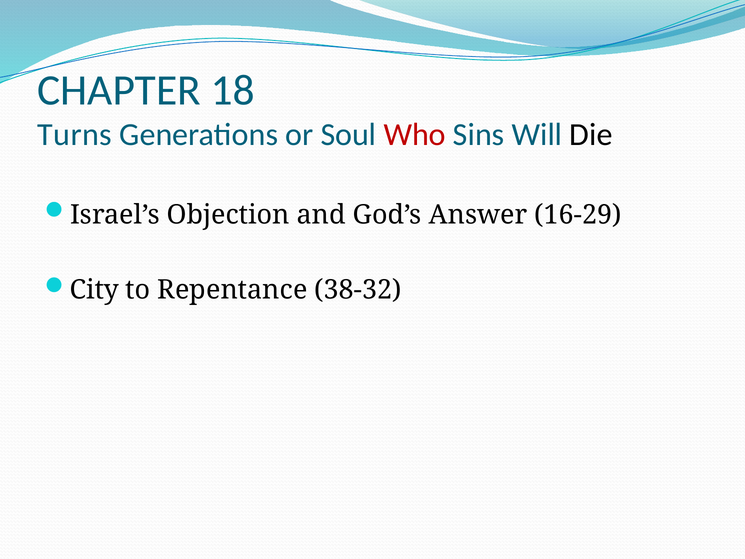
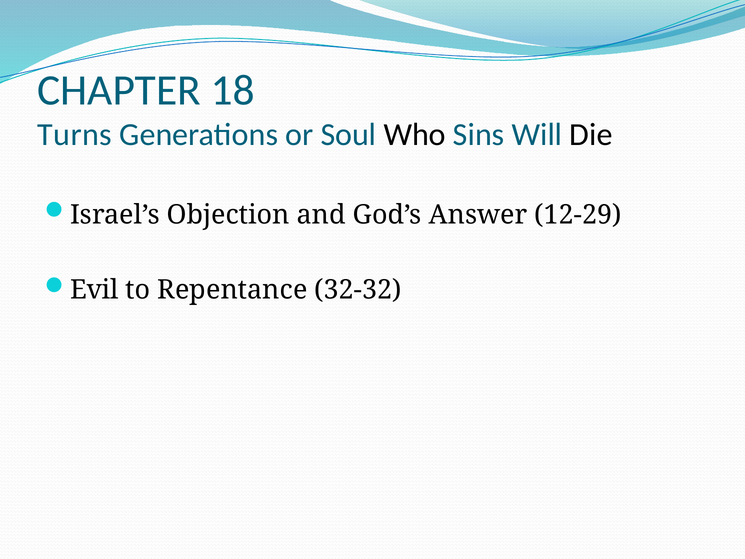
Who colour: red -> black
16-29: 16-29 -> 12-29
City: City -> Evil
38-32: 38-32 -> 32-32
